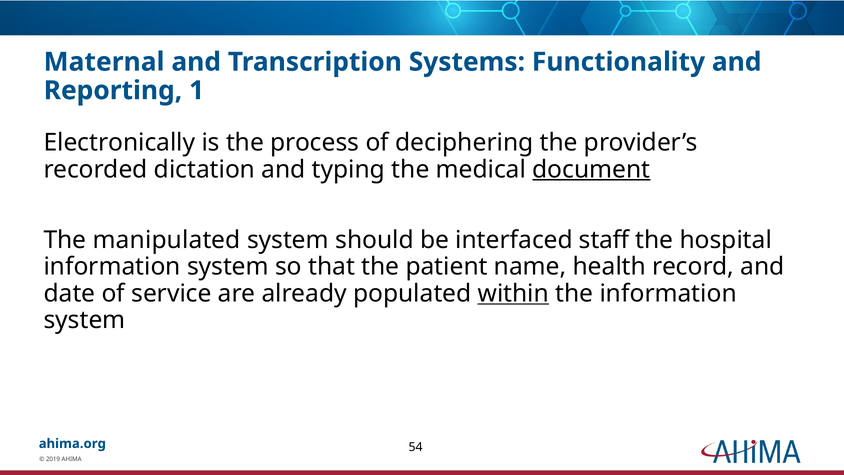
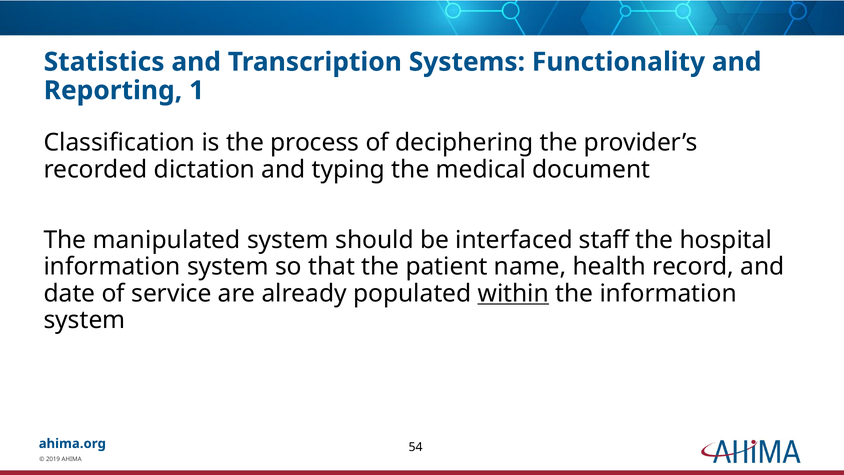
Maternal: Maternal -> Statistics
Electronically: Electronically -> Classification
document underline: present -> none
